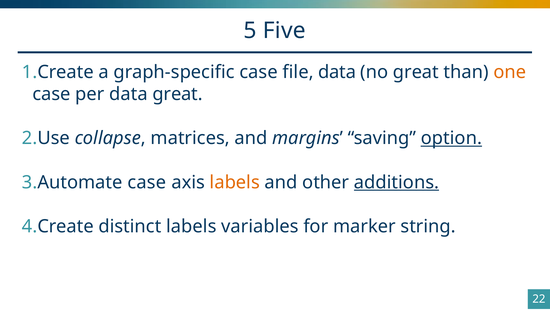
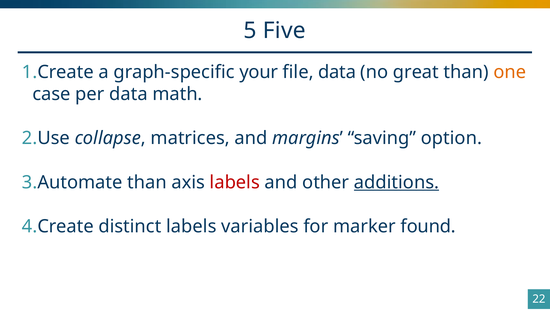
graph-specific case: case -> your
data great: great -> math
option underline: present -> none
case at (147, 182): case -> than
labels at (235, 182) colour: orange -> red
string: string -> found
